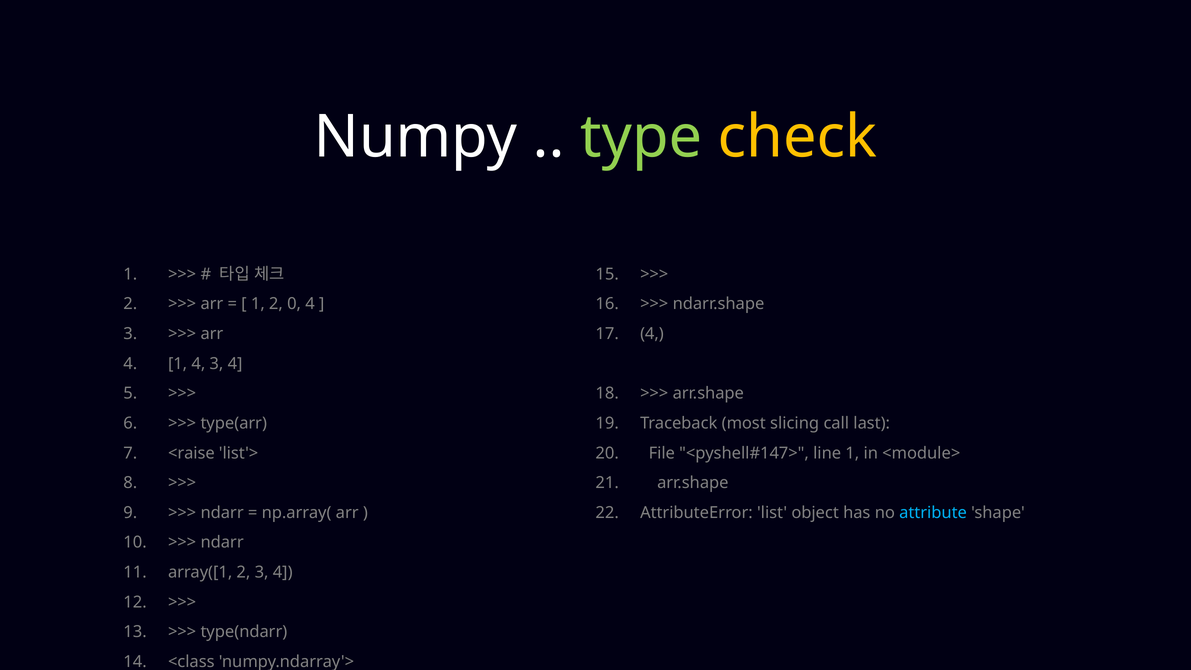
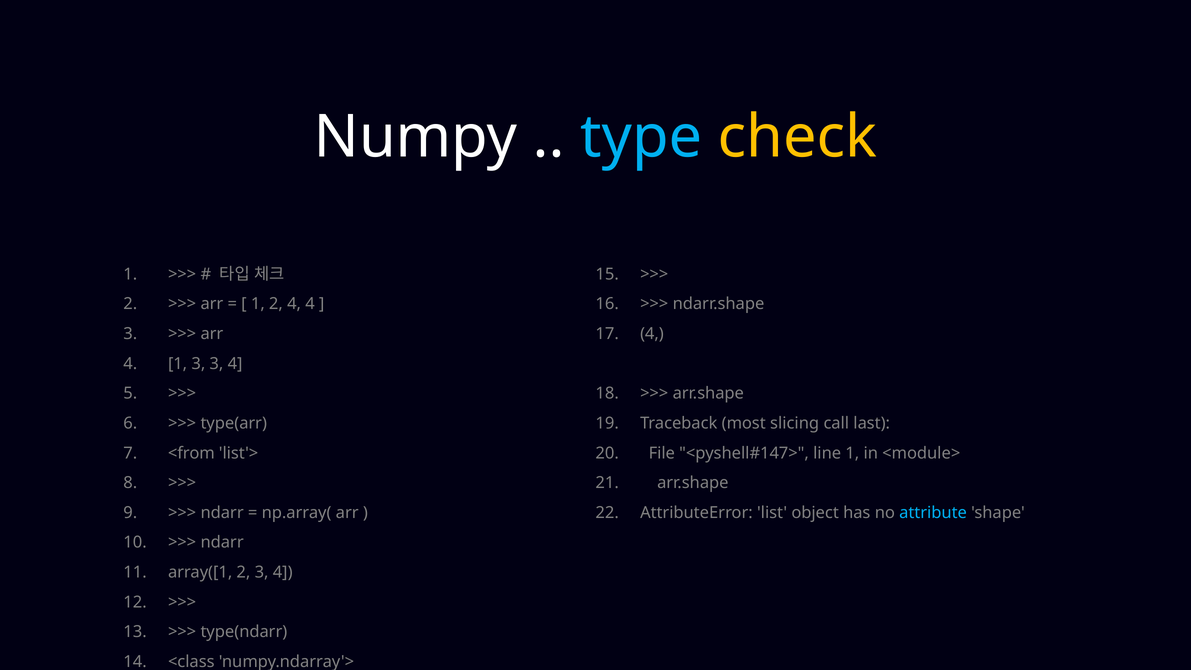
type colour: light green -> light blue
2 0: 0 -> 4
1 4: 4 -> 3
<raise: <raise -> <from
